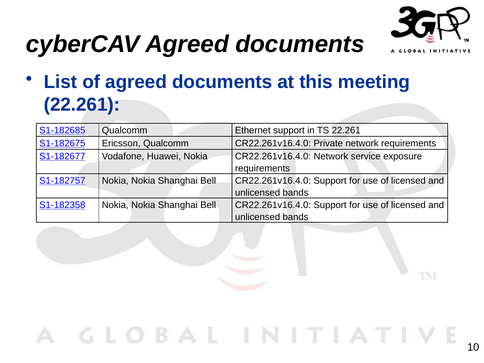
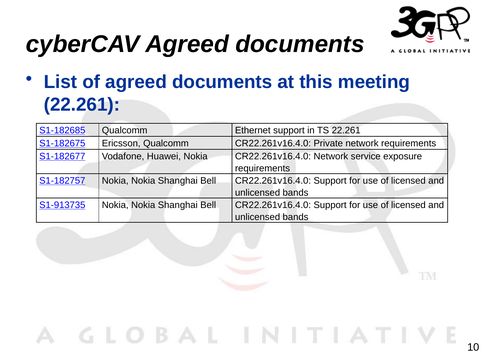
S1-182358: S1-182358 -> S1-913735
